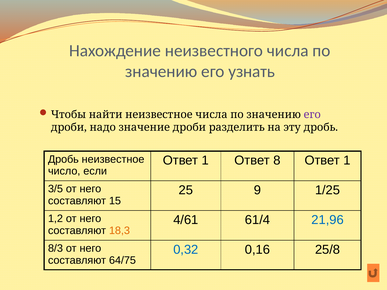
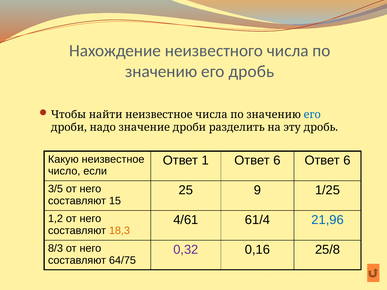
его узнать: узнать -> дробь
его at (312, 115) colour: purple -> blue
Дробь at (63, 159): Дробь -> Какую
1 Ответ 8: 8 -> 6
1 at (347, 161): 1 -> 6
0,32 colour: blue -> purple
